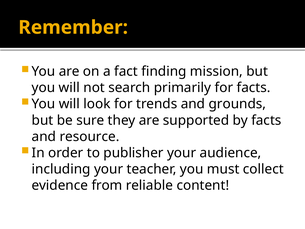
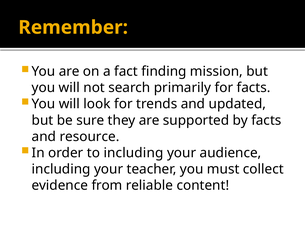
grounds: grounds -> updated
to publisher: publisher -> including
